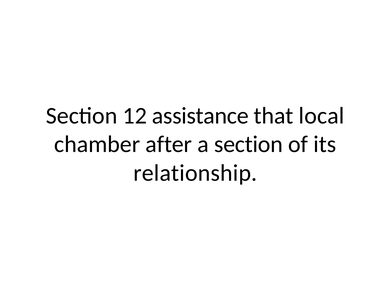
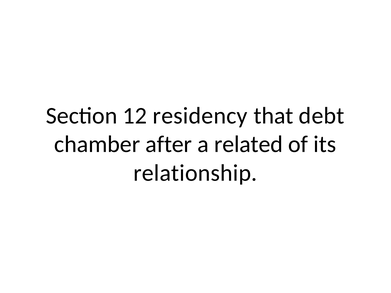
assistance: assistance -> residency
local: local -> debt
a section: section -> related
